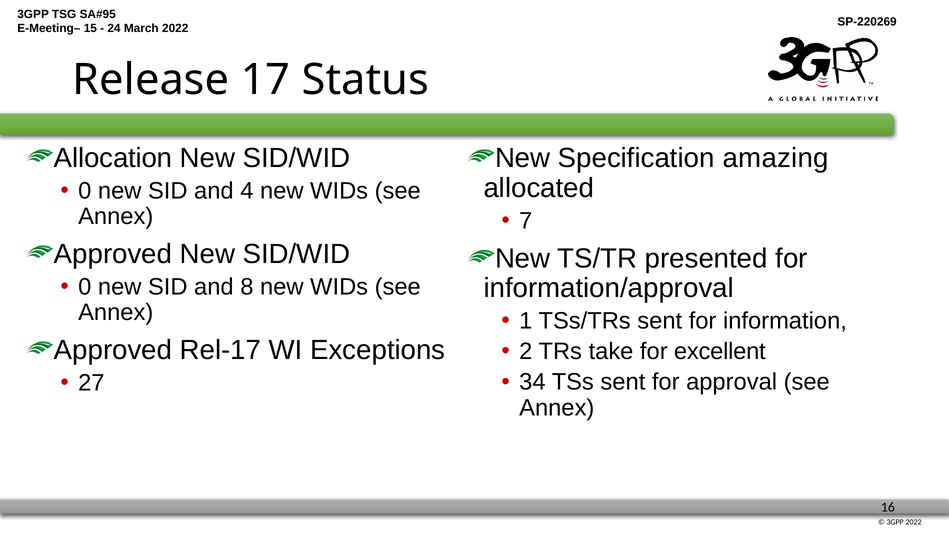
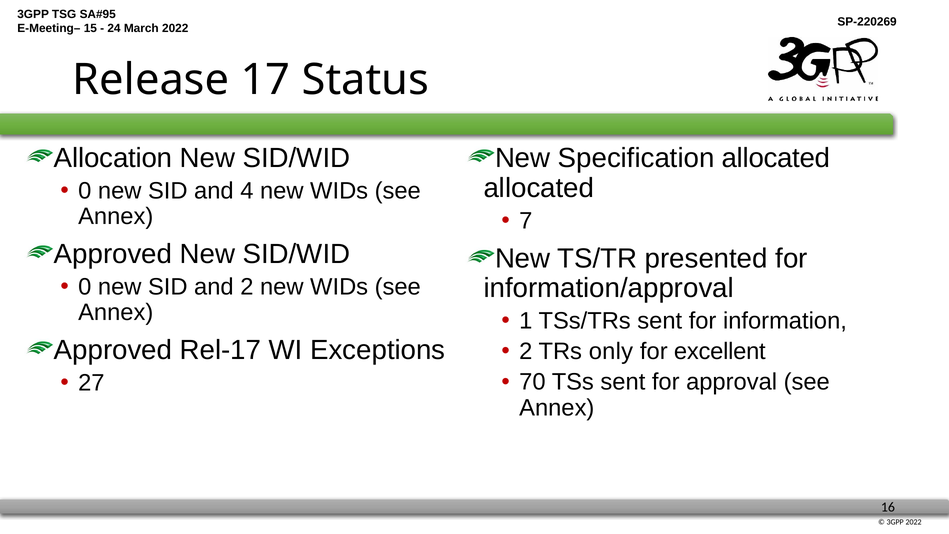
Specification amazing: amazing -> allocated
and 8: 8 -> 2
take: take -> only
34: 34 -> 70
